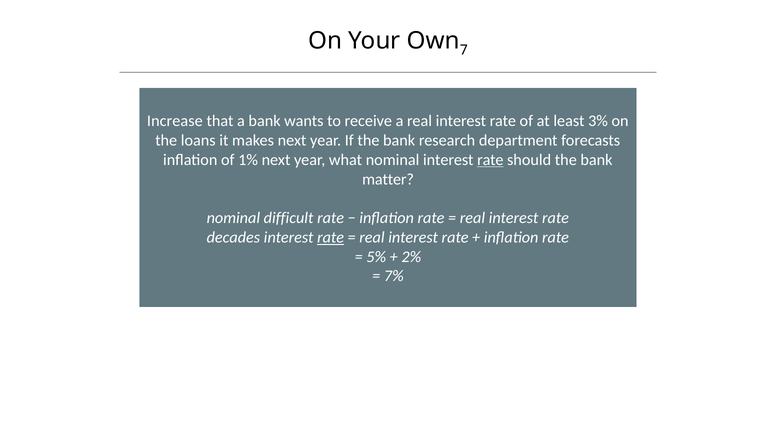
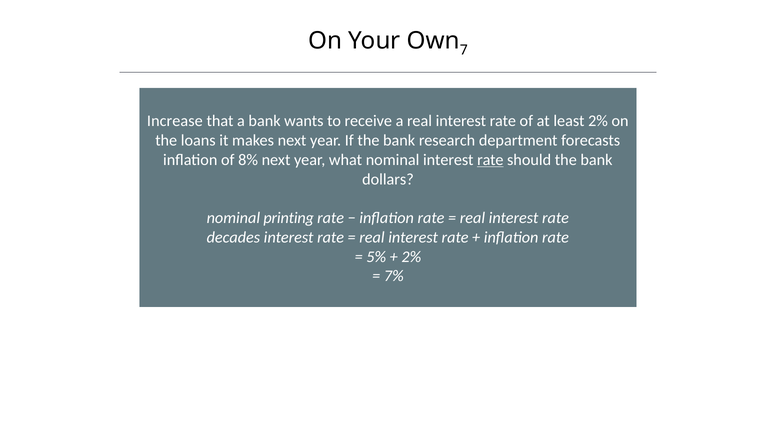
least 3%: 3% -> 2%
1%: 1% -> 8%
matter: matter -> dollars
difficult: difficult -> printing
rate at (331, 238) underline: present -> none
